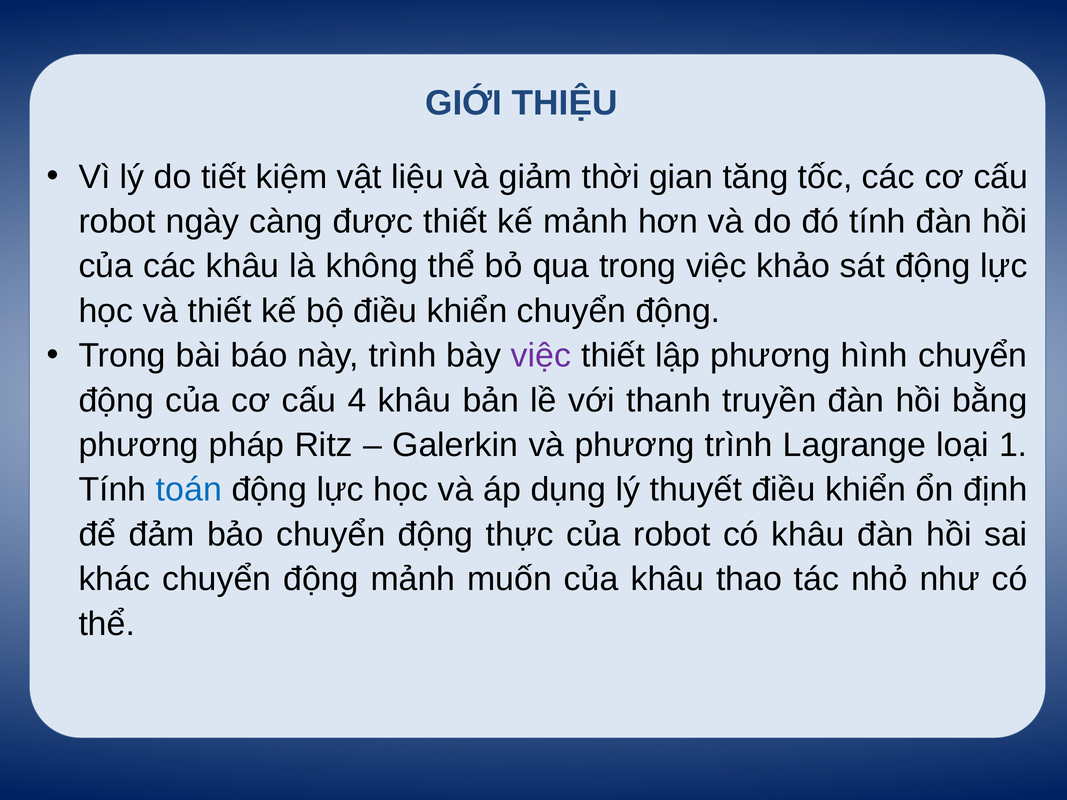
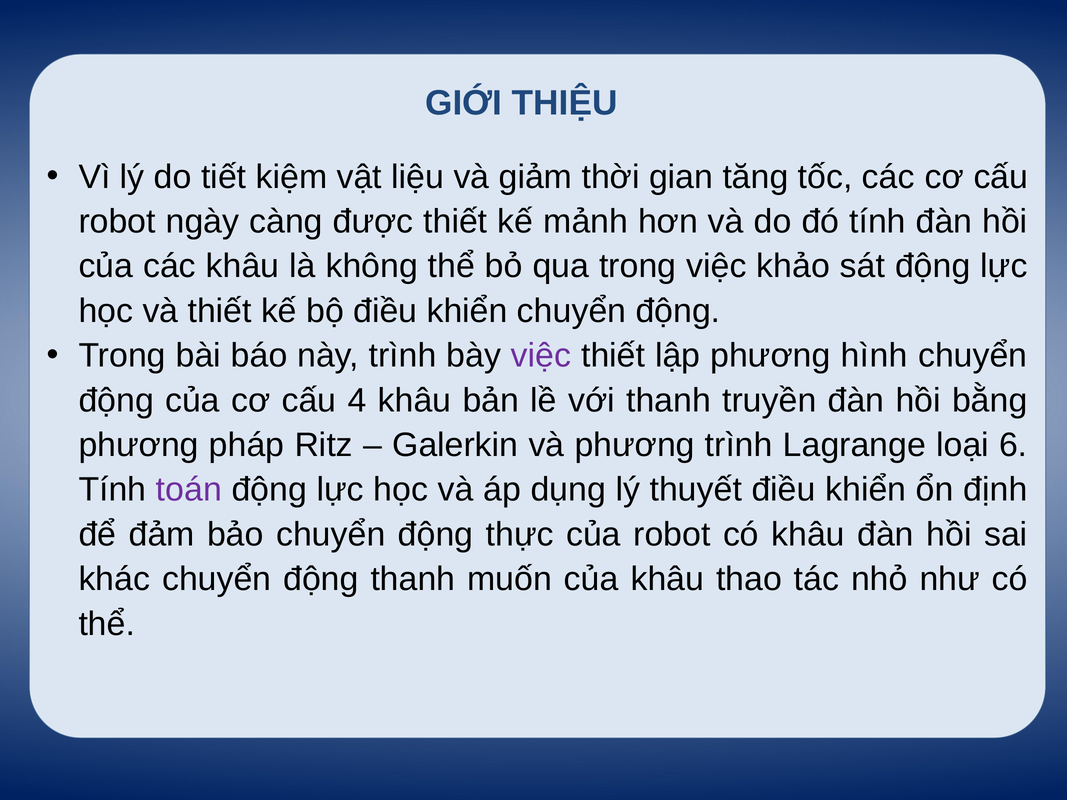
1: 1 -> 6
toán colour: blue -> purple
động mảnh: mảnh -> thanh
